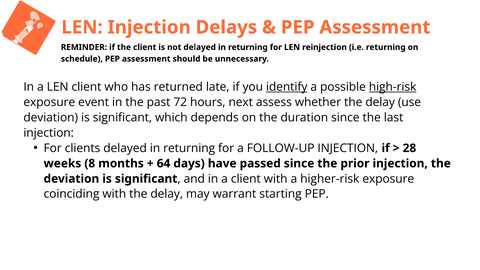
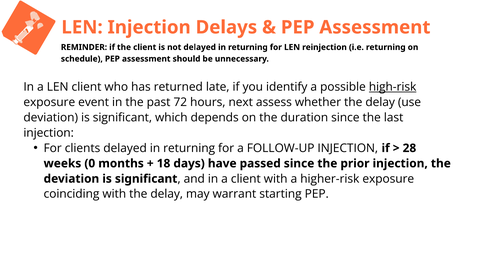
identify underline: present -> none
8: 8 -> 0
64: 64 -> 18
